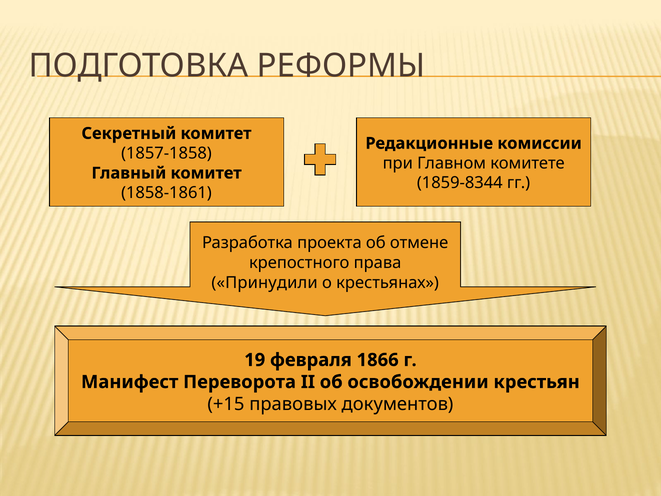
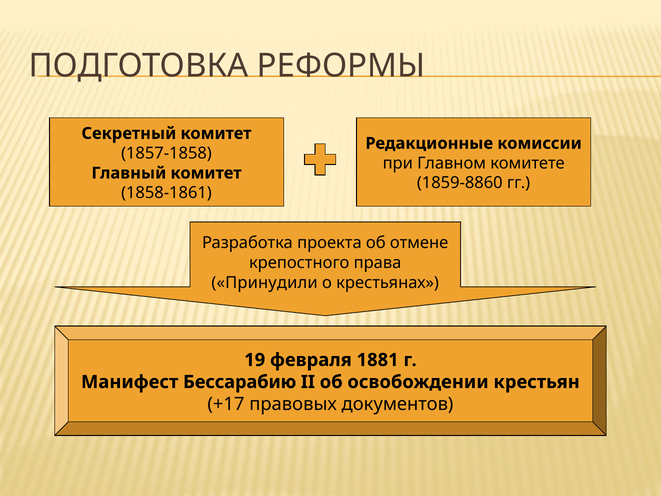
1859-8344: 1859-8344 -> 1859-8860
1866: 1866 -> 1881
Переворота: Переворота -> Бессарабию
+15: +15 -> +17
